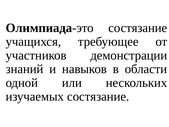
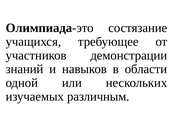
изучаемых состязание: состязание -> различным
